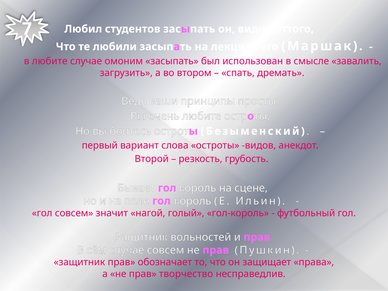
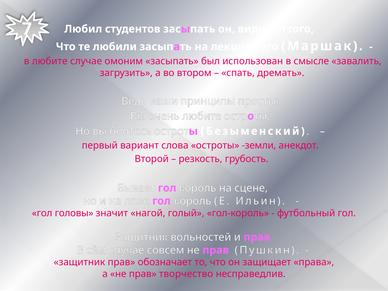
видов: видов -> земли
гол совсем: совсем -> головы
